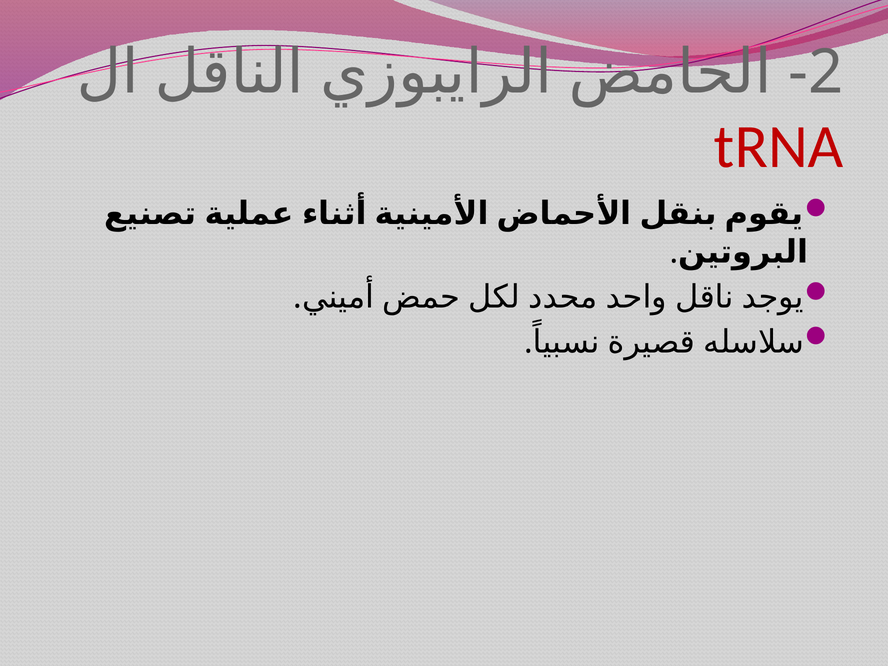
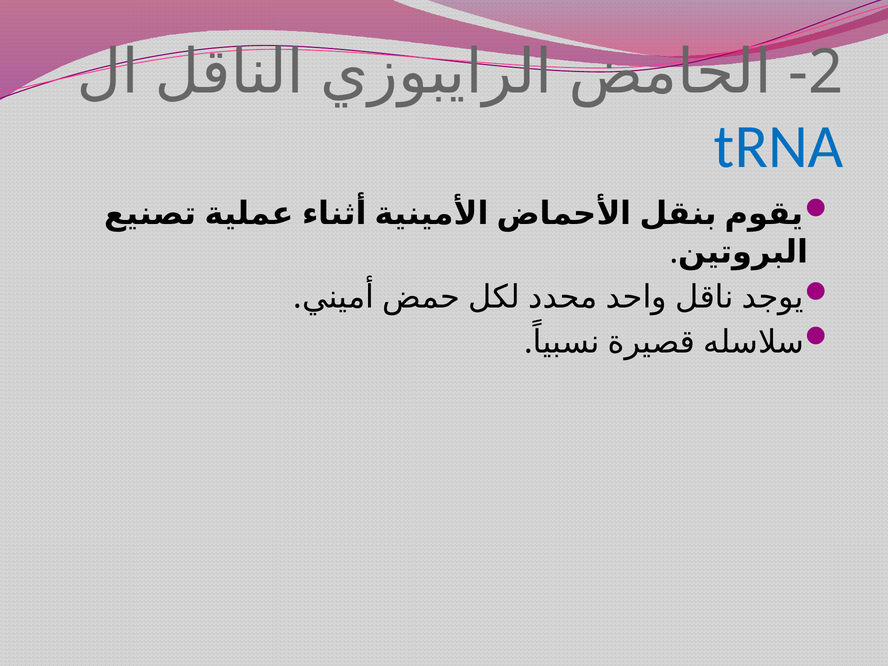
tRNA colour: red -> blue
